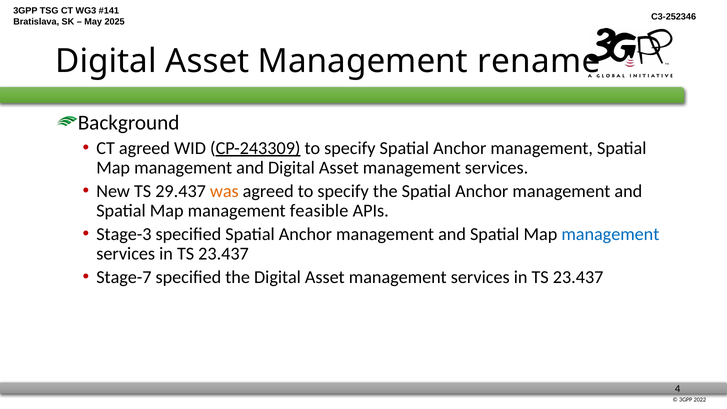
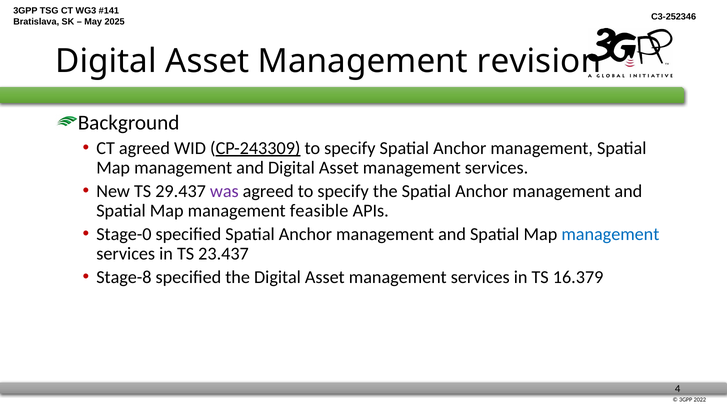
rename: rename -> revision
was colour: orange -> purple
Stage-3: Stage-3 -> Stage-0
Stage-7: Stage-7 -> Stage-8
23.437 at (578, 277): 23.437 -> 16.379
